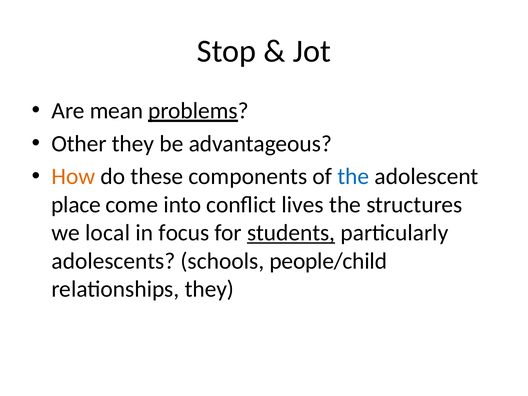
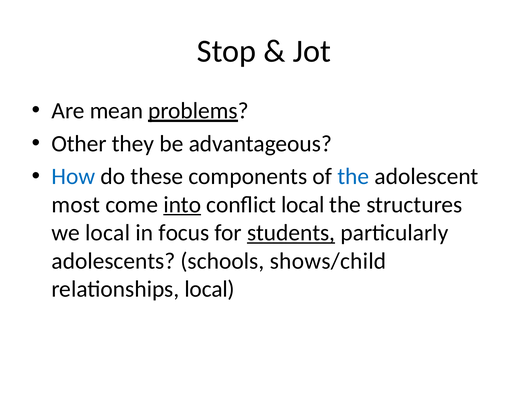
How colour: orange -> blue
place: place -> most
into underline: none -> present
conflict lives: lives -> local
people/child: people/child -> shows/child
relationships they: they -> local
